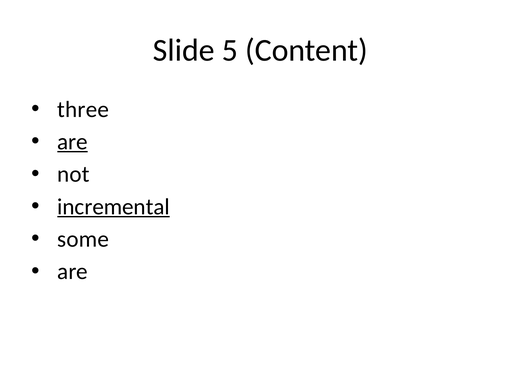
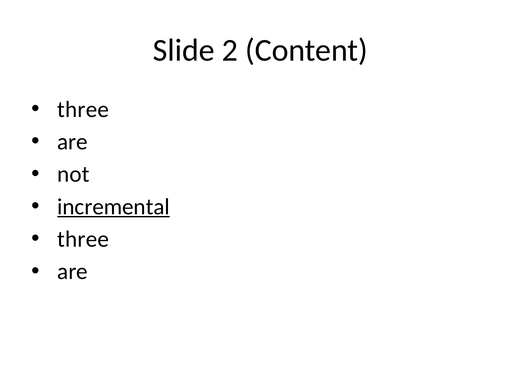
5: 5 -> 2
are at (73, 142) underline: present -> none
some at (83, 239): some -> three
